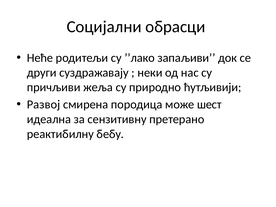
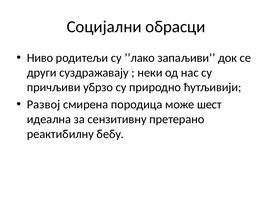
Неће: Неће -> Ниво
жеља: жеља -> убрзо
